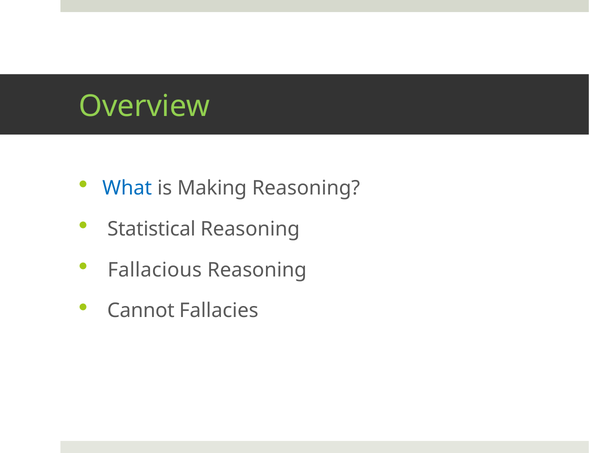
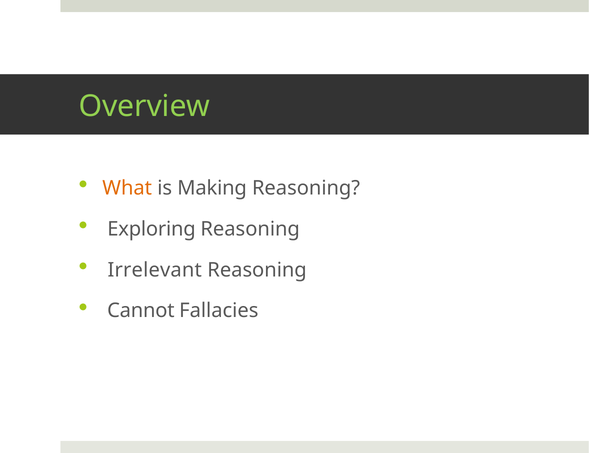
What colour: blue -> orange
Statistical: Statistical -> Exploring
Fallacious: Fallacious -> Irrelevant
